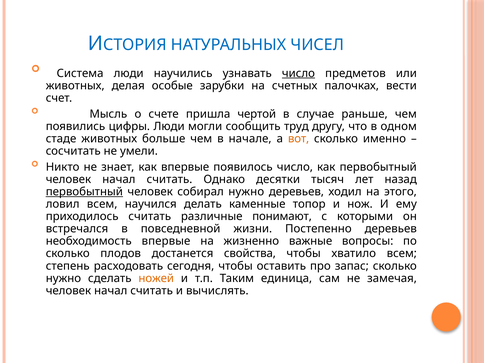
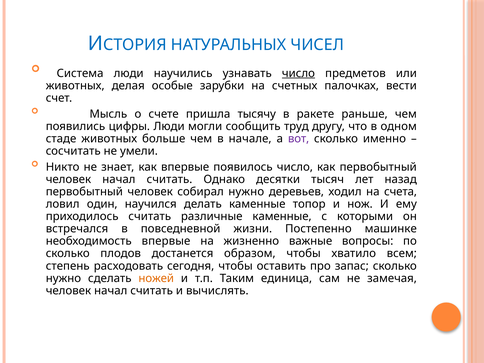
чертой: чертой -> тысячу
случае: случае -> ракете
вот colour: orange -> purple
первобытный at (84, 192) underline: present -> none
этого: этого -> счета
ловил всем: всем -> один
различные понимают: понимают -> каменные
Постепенно деревьев: деревьев -> машинке
свойства: свойства -> образом
